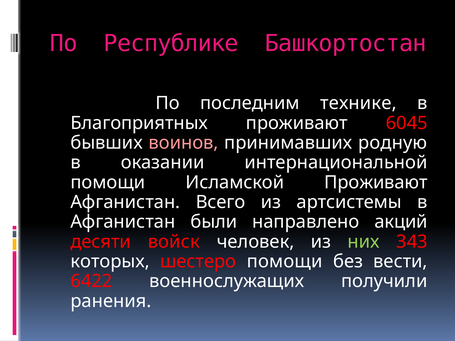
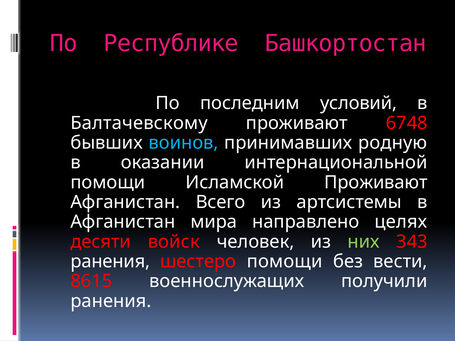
технике: технике -> условий
Благоприятных: Благоприятных -> Балтачевскому
6045: 6045 -> 6748
воинов colour: pink -> light blue
были: были -> мира
акций: акций -> целях
которых at (110, 262): которых -> ранения
6422: 6422 -> 8615
